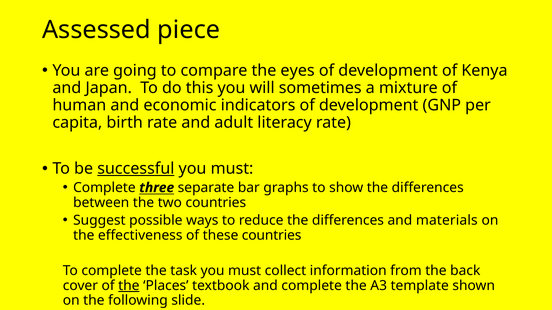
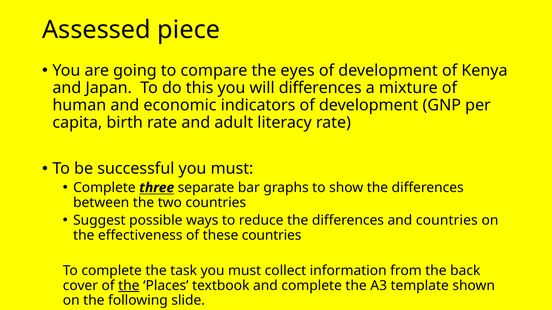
will sometimes: sometimes -> differences
successful underline: present -> none
and materials: materials -> countries
